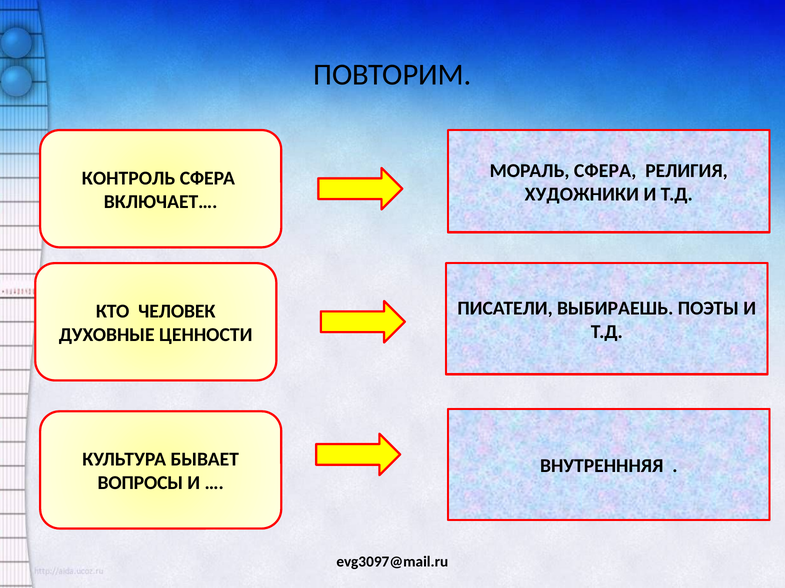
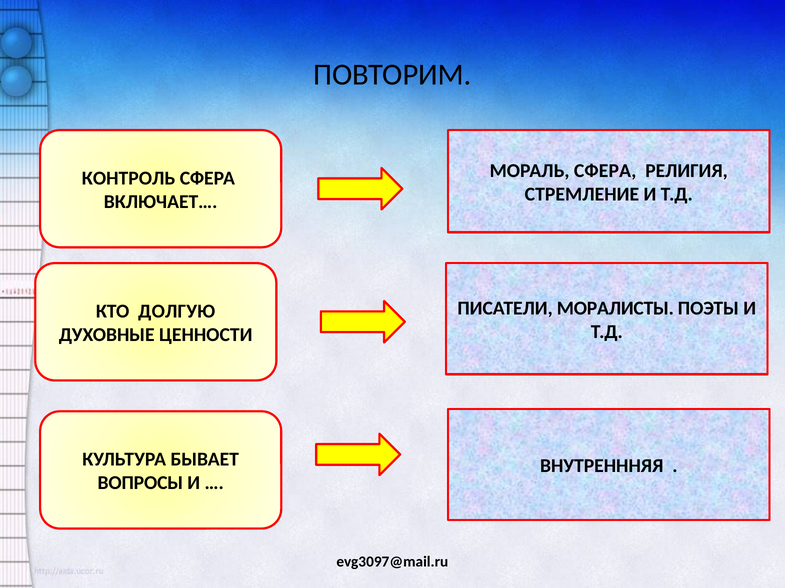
ХУДОЖНИКИ: ХУДОЖНИКИ -> СТРЕМЛЕНИЕ
ВЫБИРАЕШЬ: ВЫБИРАЕШЬ -> МОРАЛИСТЫ
ЧЕЛОВЕК: ЧЕЛОВЕК -> ДОЛГУЮ
